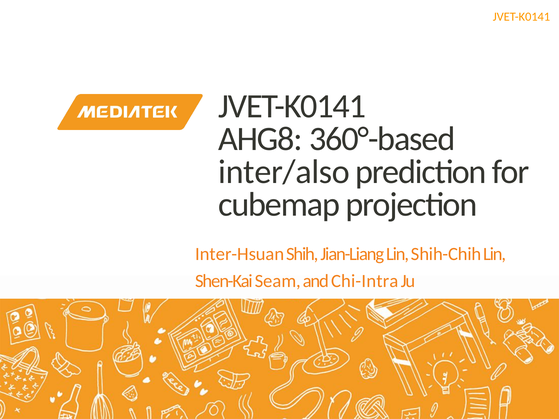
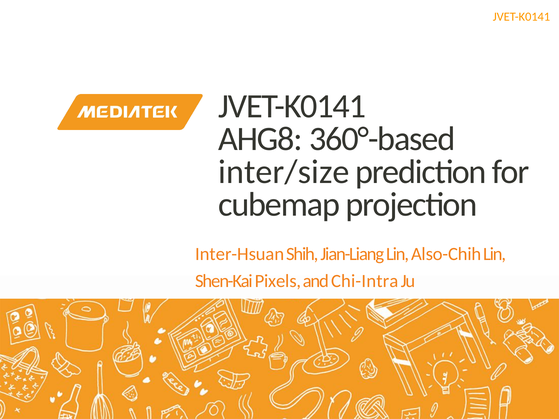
inter/also: inter/also -> inter/size
Shih-Chih: Shih-Chih -> Also-Chih
Seam: Seam -> Pixels
